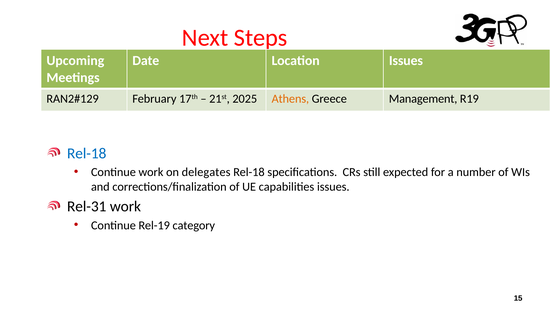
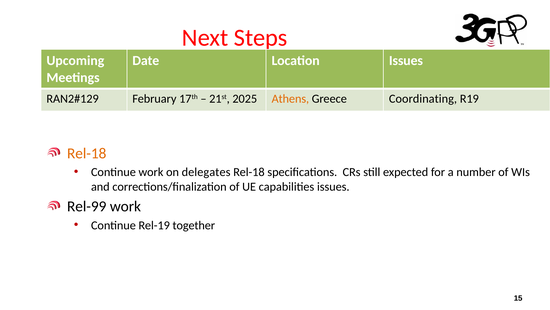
Management: Management -> Coordinating
Rel-18 at (87, 153) colour: blue -> orange
Rel-31: Rel-31 -> Rel-99
category: category -> together
